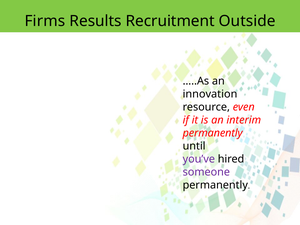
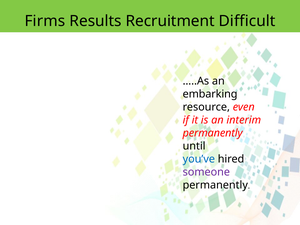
Outside: Outside -> Difficult
innovation: innovation -> embarking
you’ve colour: purple -> blue
